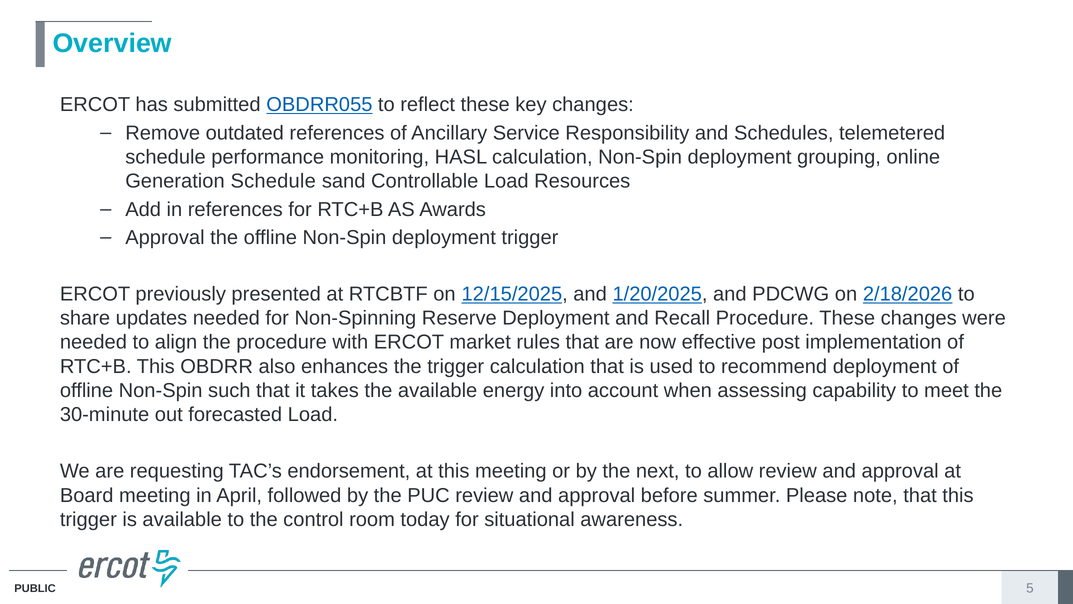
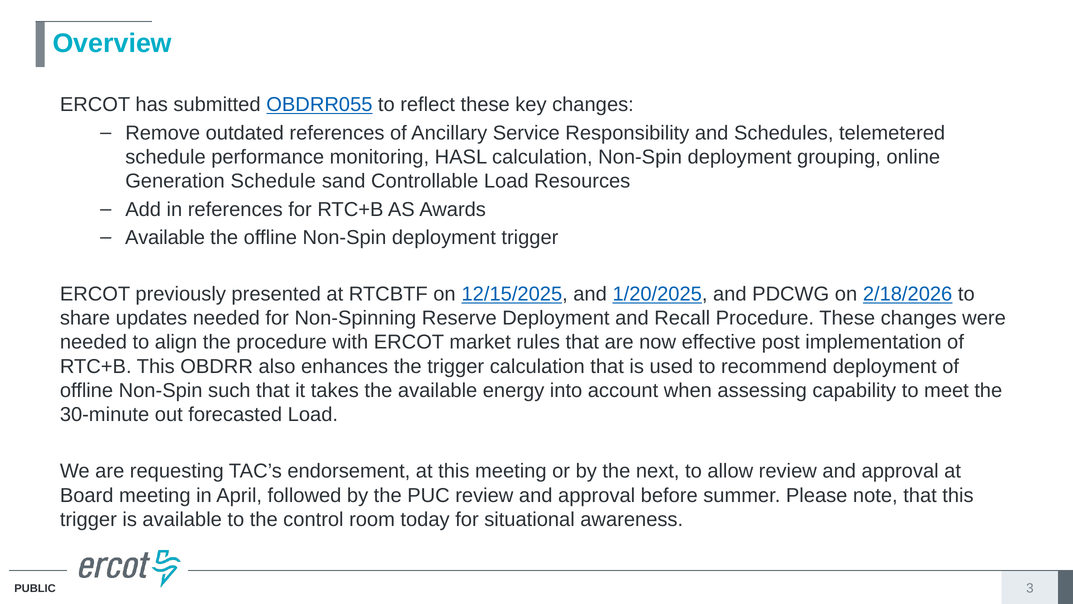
Approval at (165, 237): Approval -> Available
5: 5 -> 3
